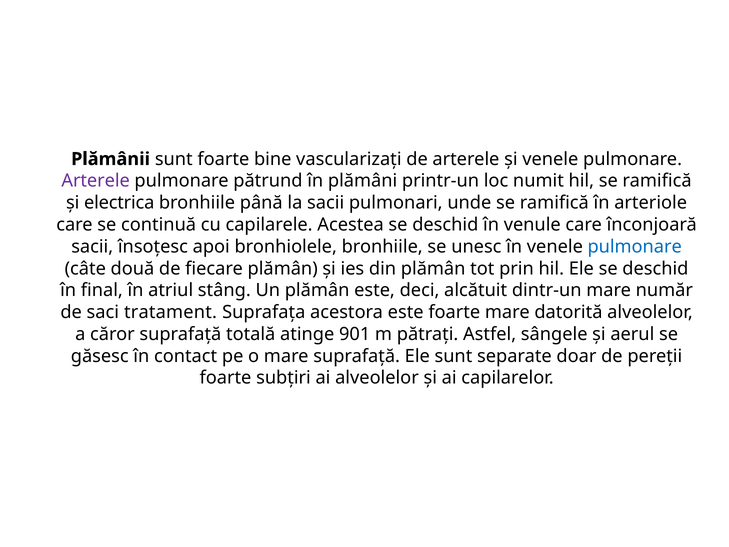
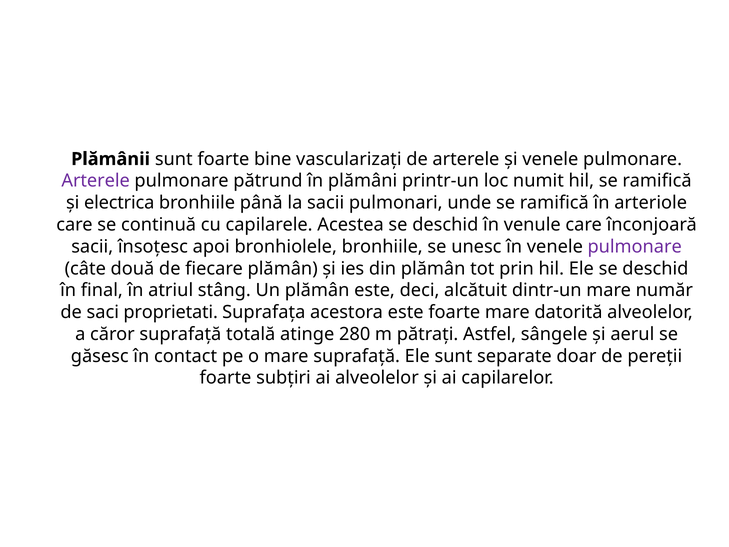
pulmonare at (635, 246) colour: blue -> purple
tratament: tratament -> proprietati
901: 901 -> 280
